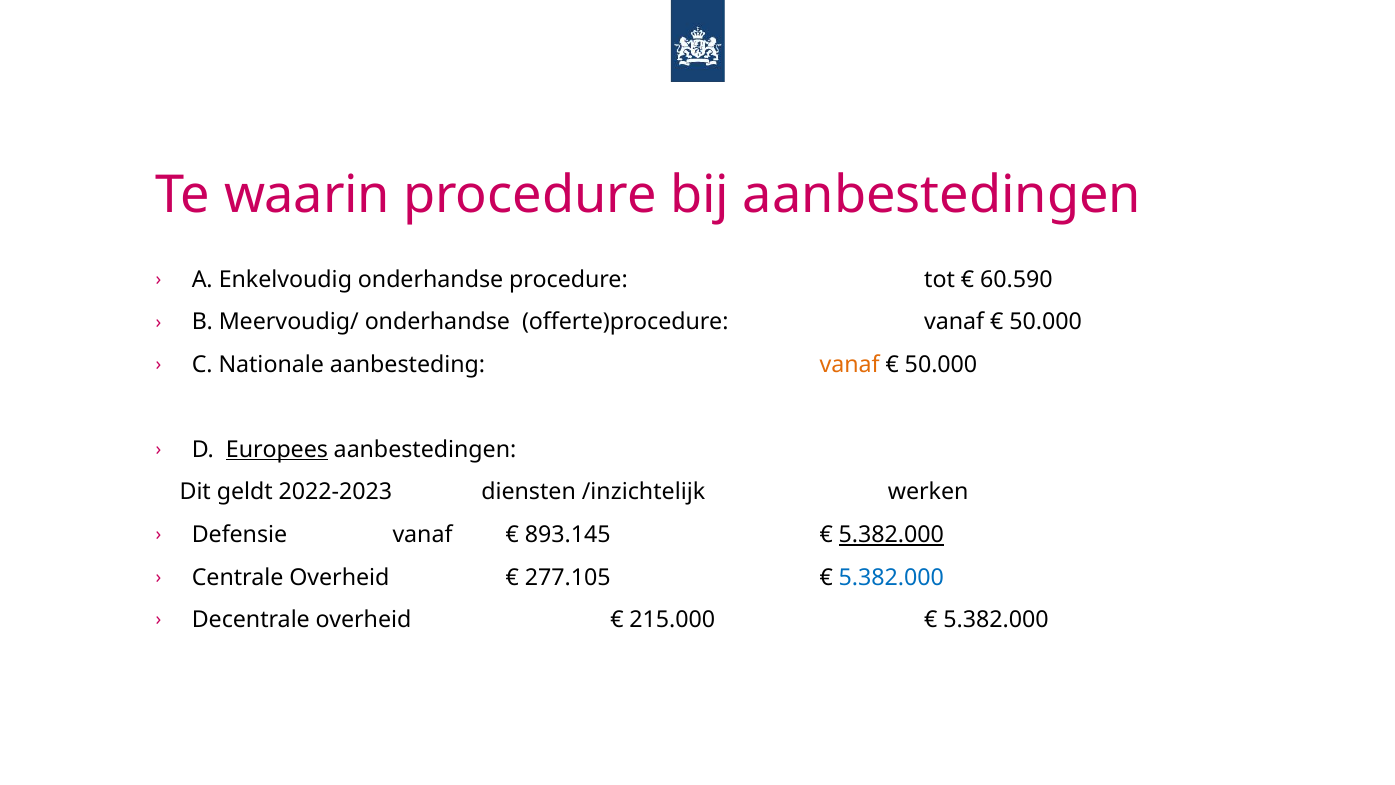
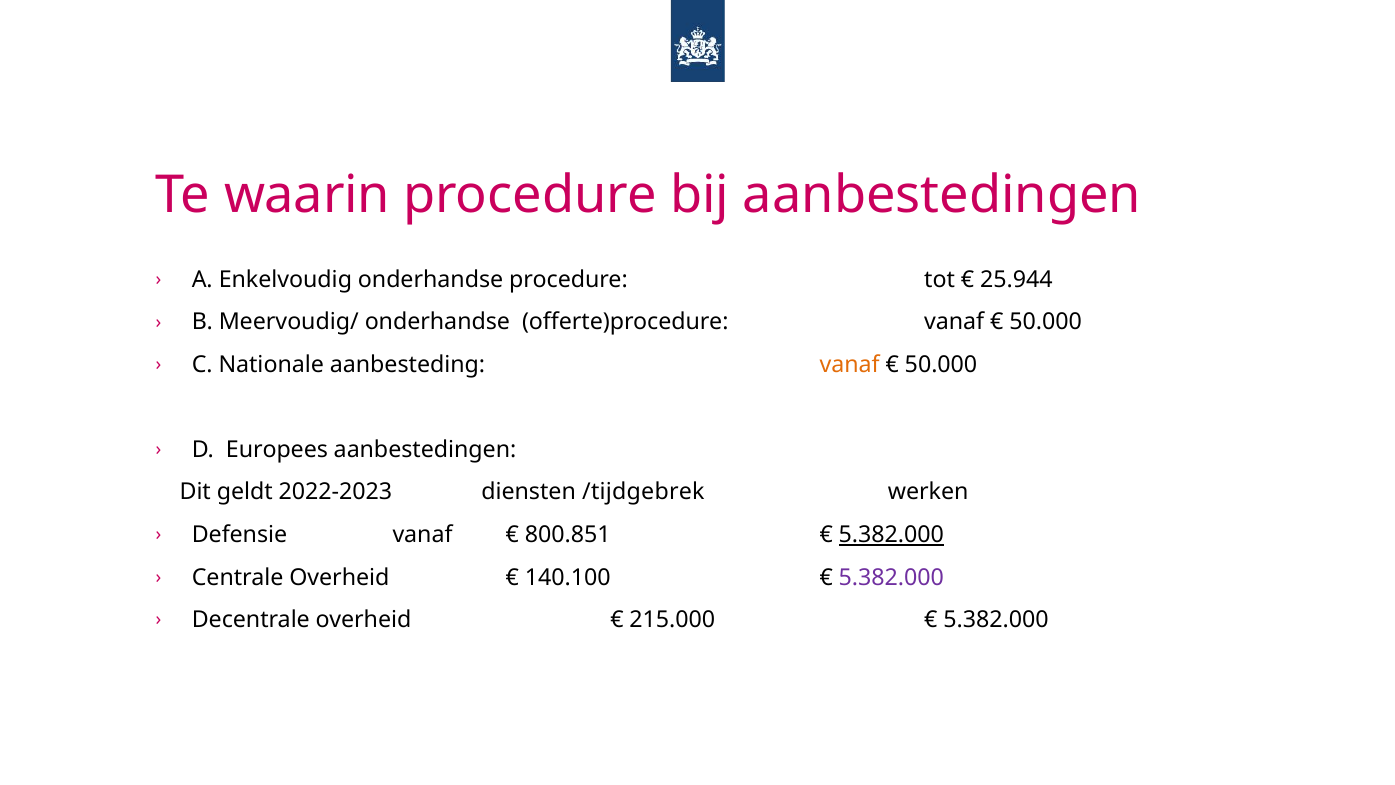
60.590: 60.590 -> 25.944
Europees underline: present -> none
/inzichtelijk: /inzichtelijk -> /tijdgebrek
893.145: 893.145 -> 800.851
277.105: 277.105 -> 140.100
5.382.000 at (891, 577) colour: blue -> purple
